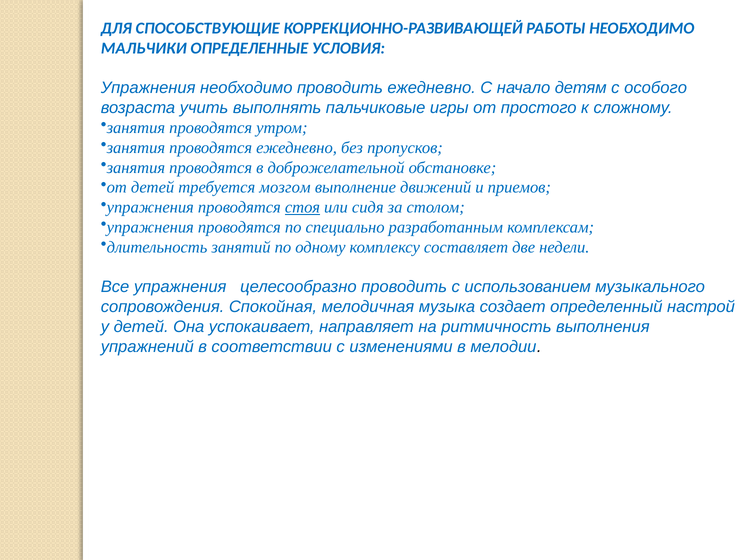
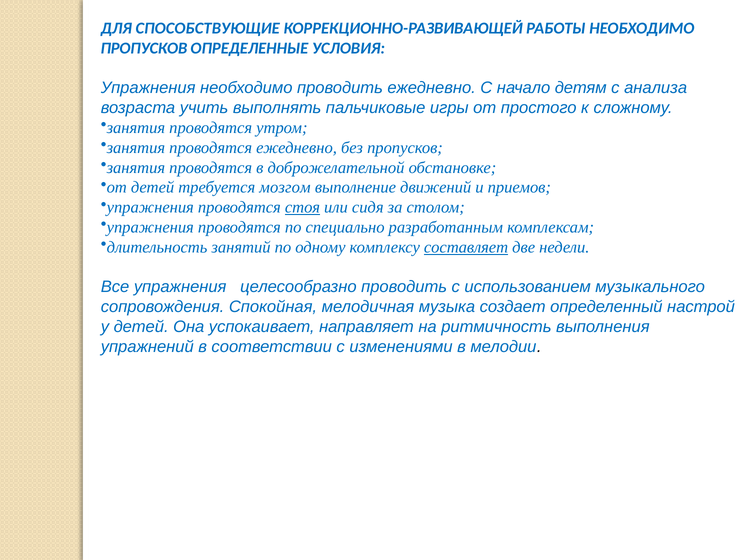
МАЛЬЧИКИ at (144, 48): МАЛЬЧИКИ -> ПРОПУСКОВ
особого: особого -> анализа
составляет underline: none -> present
